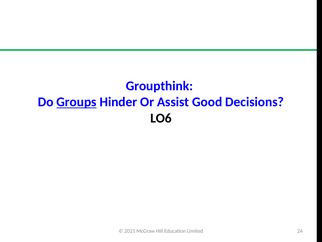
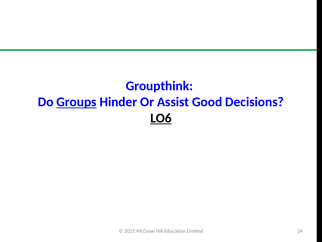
LO6 underline: none -> present
